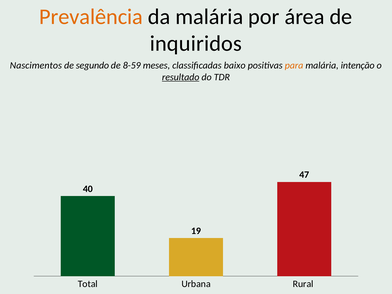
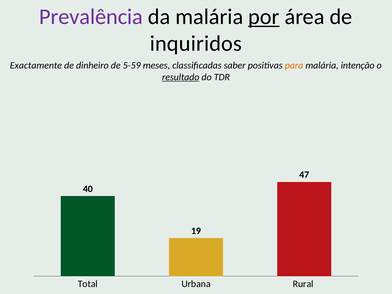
Prevalência colour: orange -> purple
por underline: none -> present
Nascimentos: Nascimentos -> Exactamente
segundo: segundo -> dinheiro
8-59: 8-59 -> 5-59
baixo: baixo -> saber
